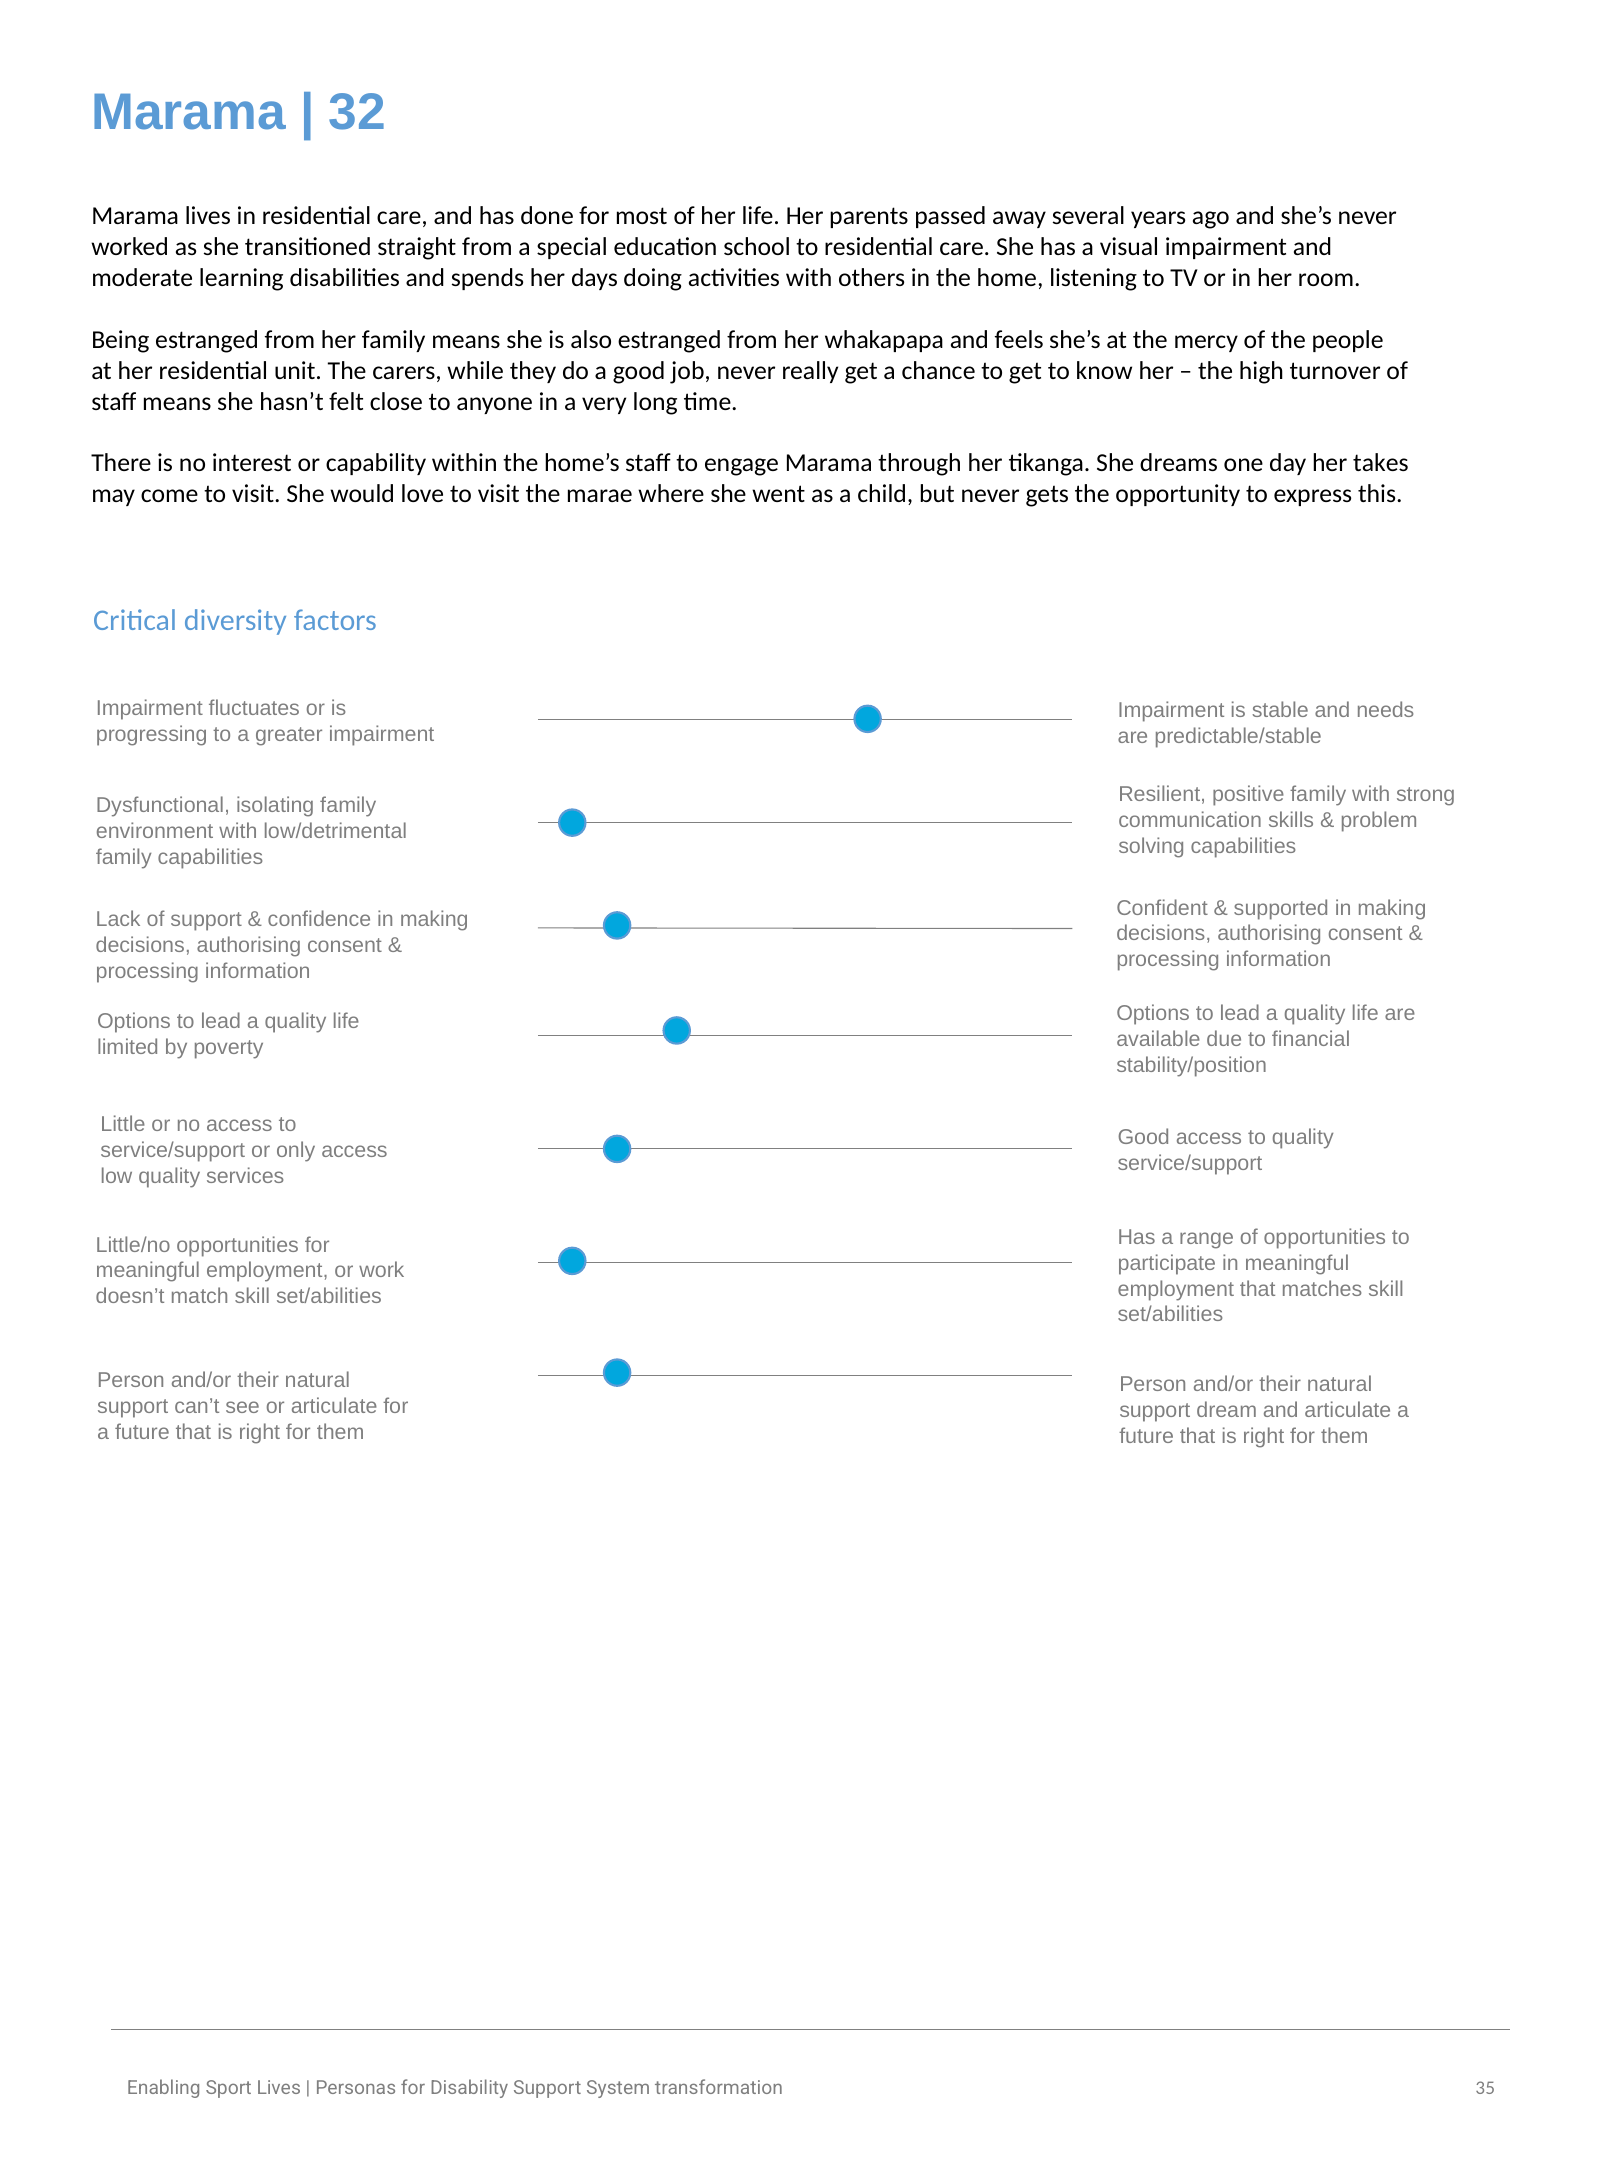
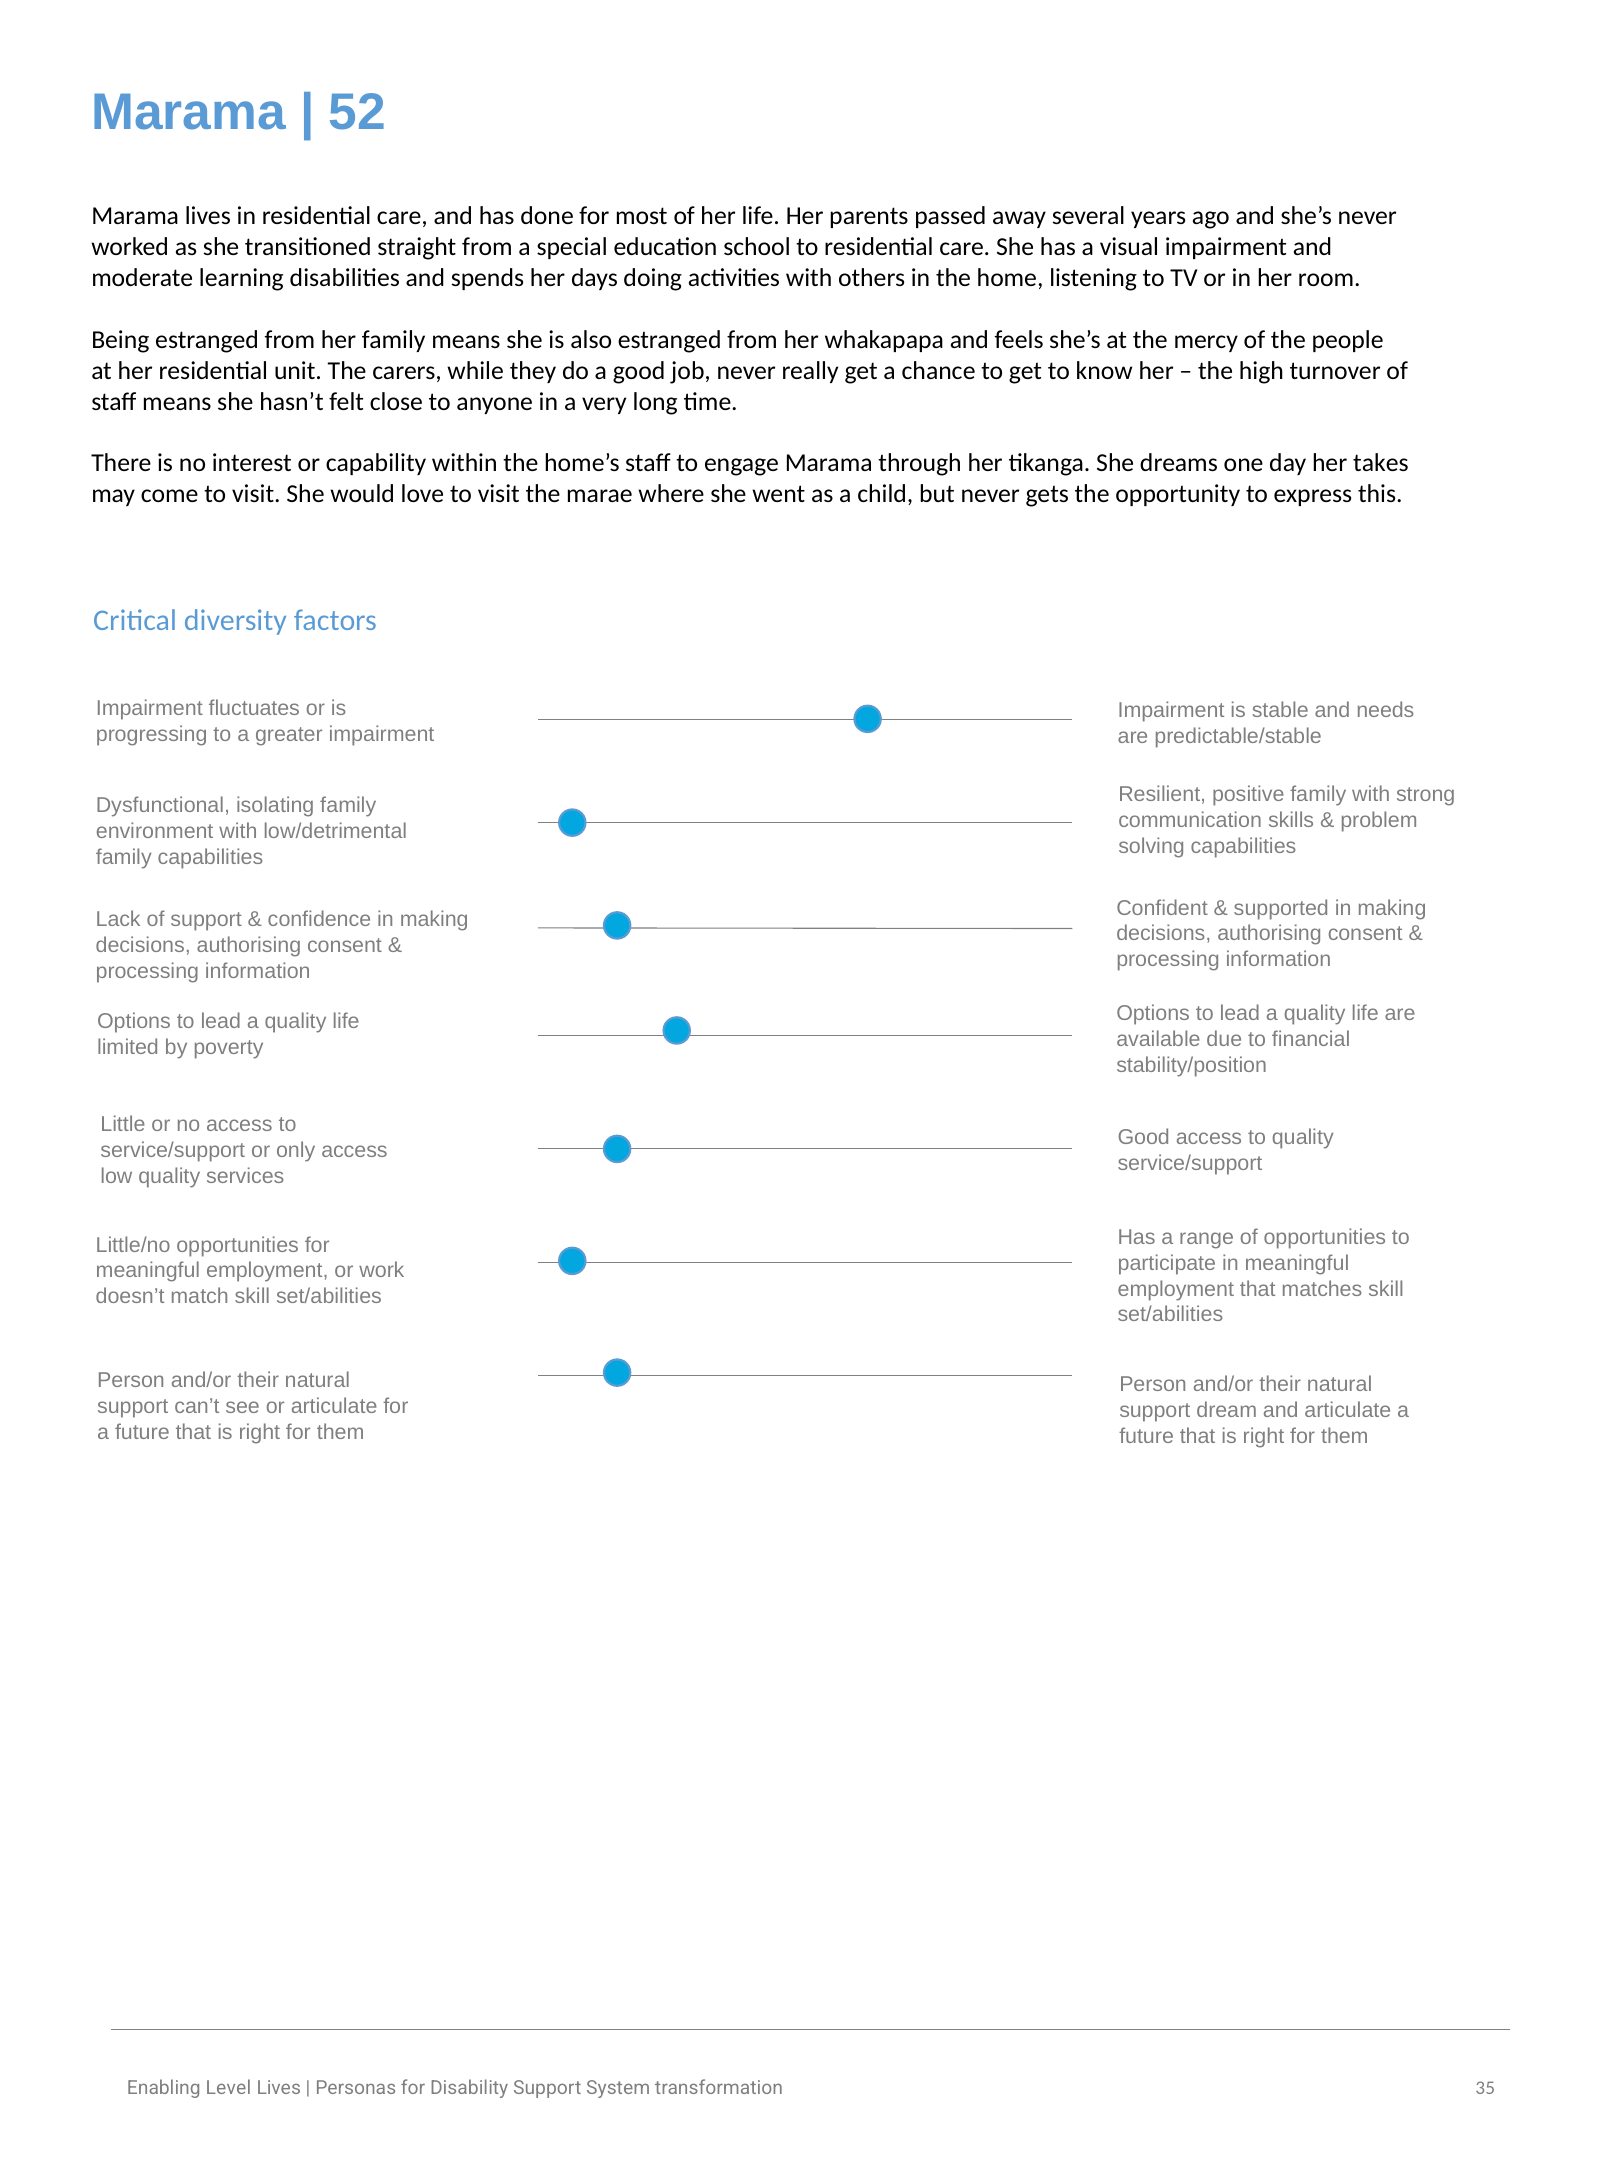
32: 32 -> 52
Sport: Sport -> Level
